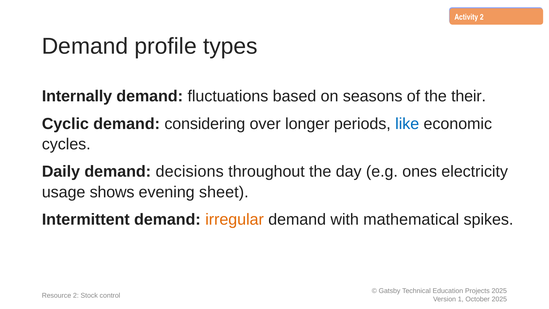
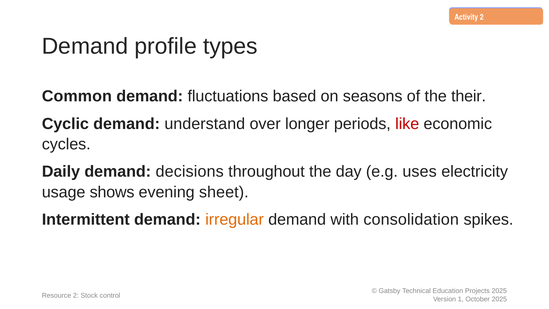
Internally: Internally -> Common
considering: considering -> understand
like colour: blue -> red
ones: ones -> uses
mathematical: mathematical -> consolidation
